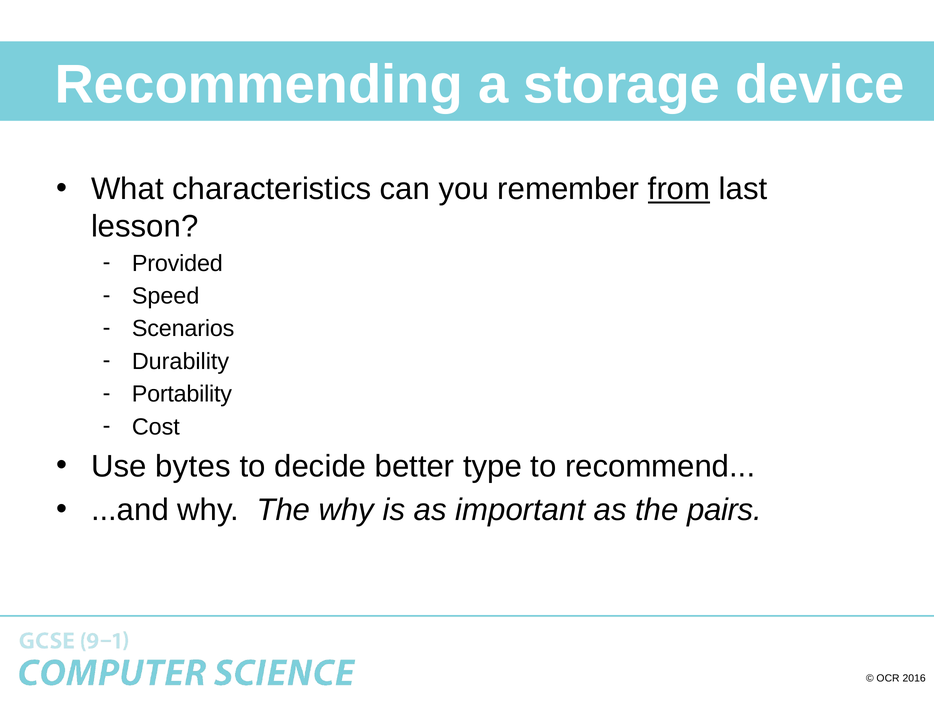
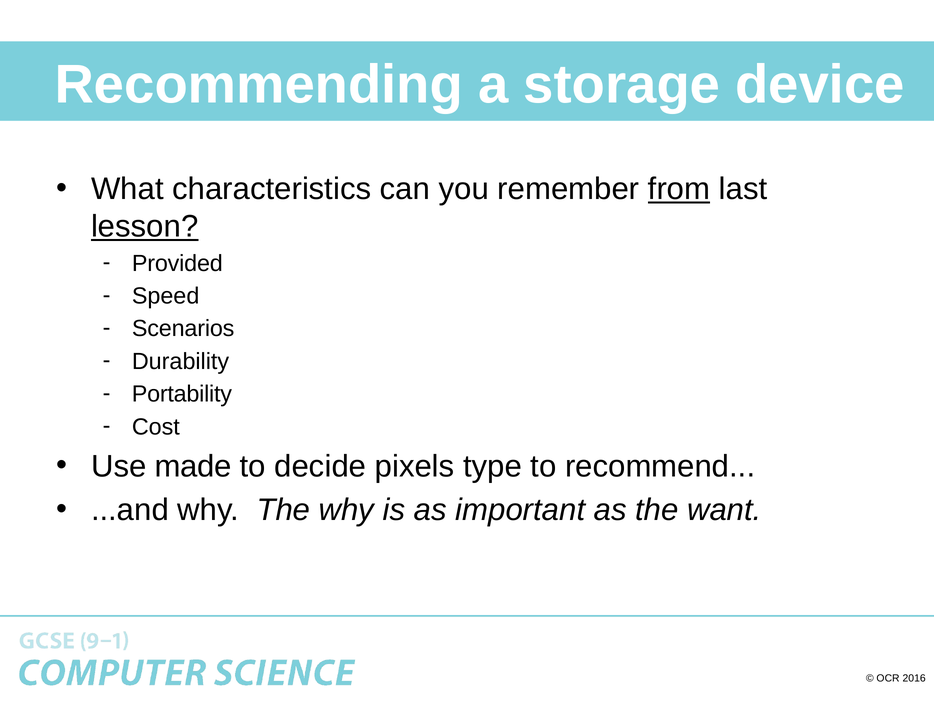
lesson underline: none -> present
bytes: bytes -> made
better: better -> pixels
pairs: pairs -> want
